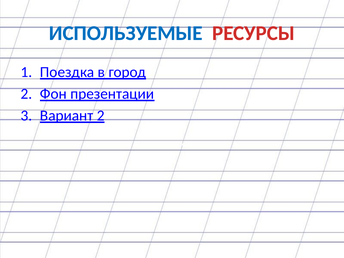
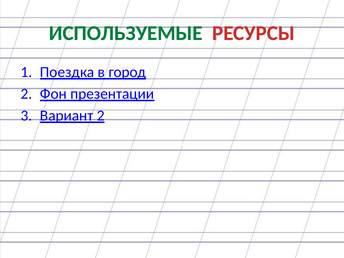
ИСПОЛЬЗУЕМЫЕ colour: blue -> green
